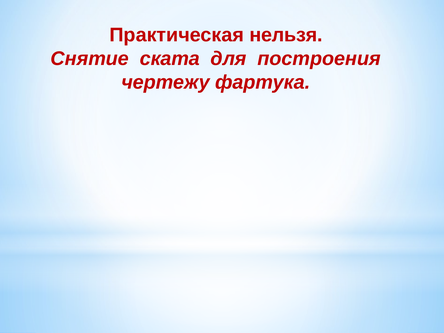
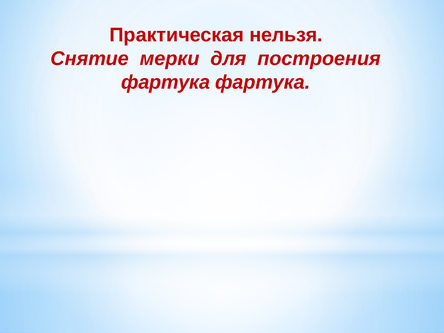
ската: ската -> мерки
чертежу at (166, 82): чертежу -> фартука
